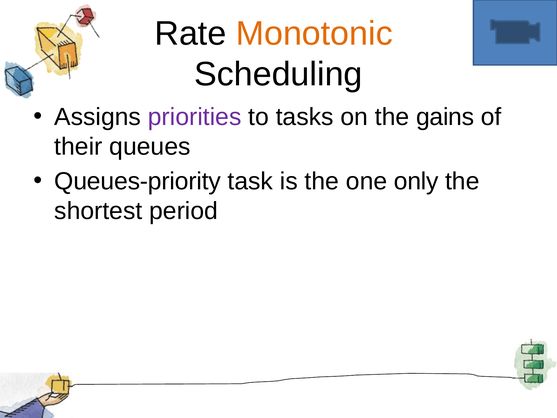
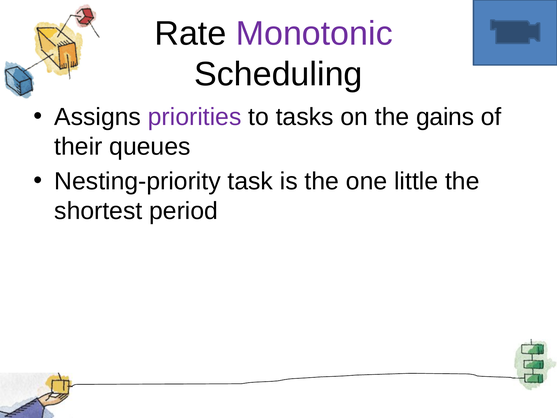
Monotonic colour: orange -> purple
Queues-priority: Queues-priority -> Nesting-priority
only: only -> little
